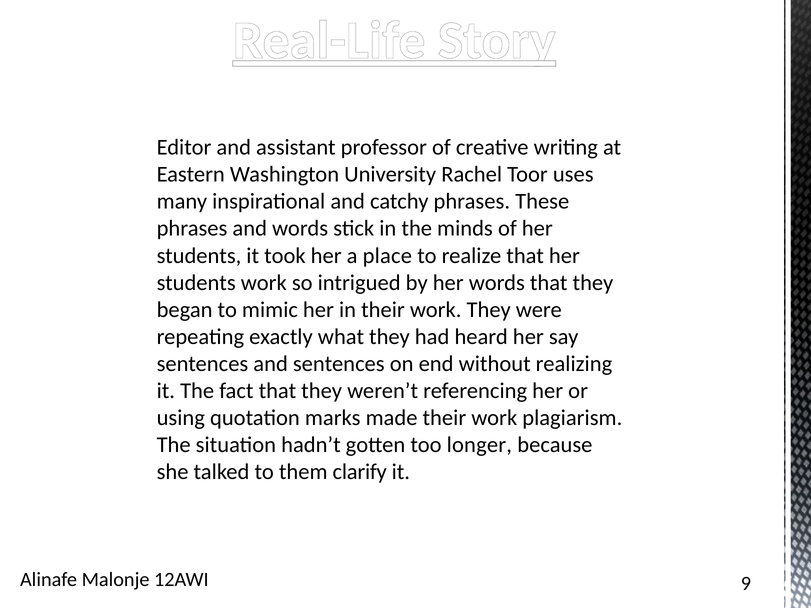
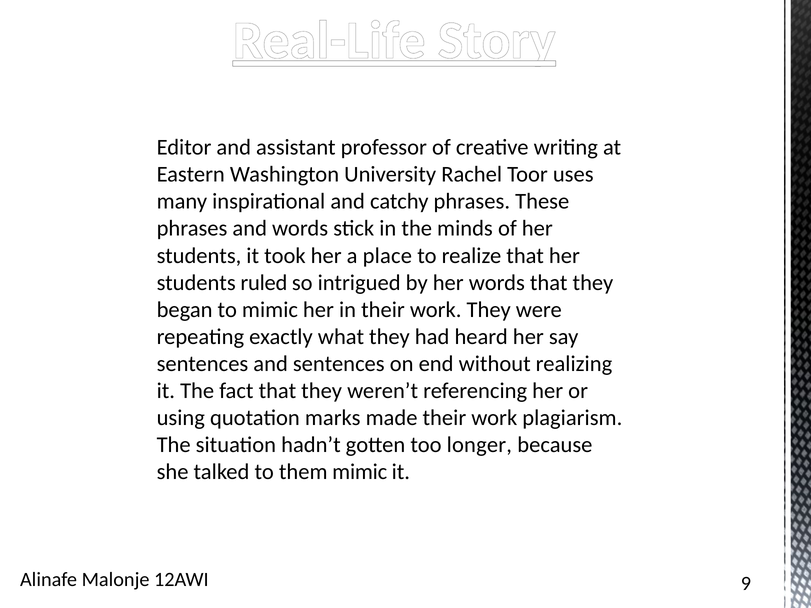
students work: work -> ruled
them clarify: clarify -> mimic
